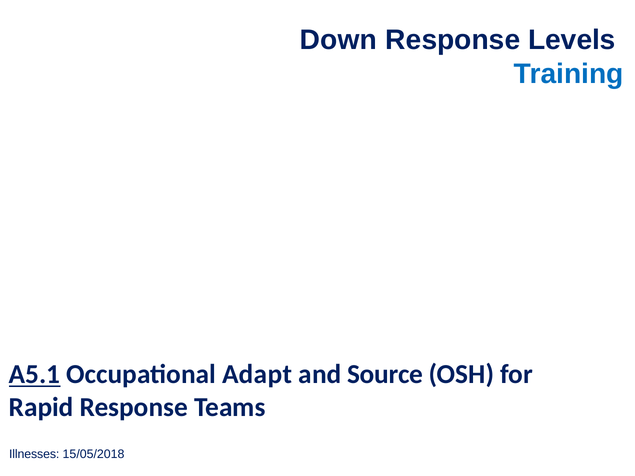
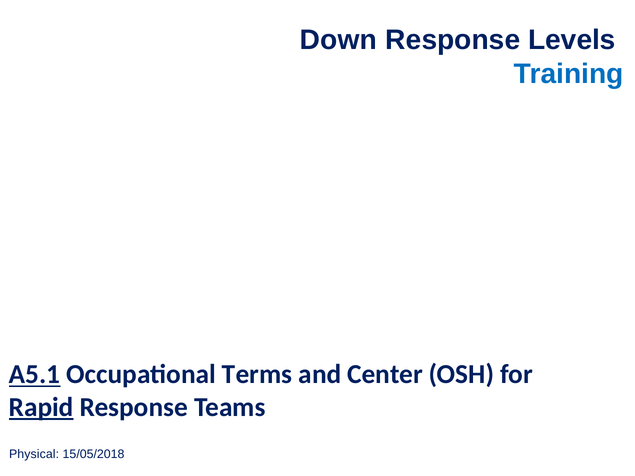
Adapt: Adapt -> Terms
Source: Source -> Center
Rapid underline: none -> present
Illnesses: Illnesses -> Physical
